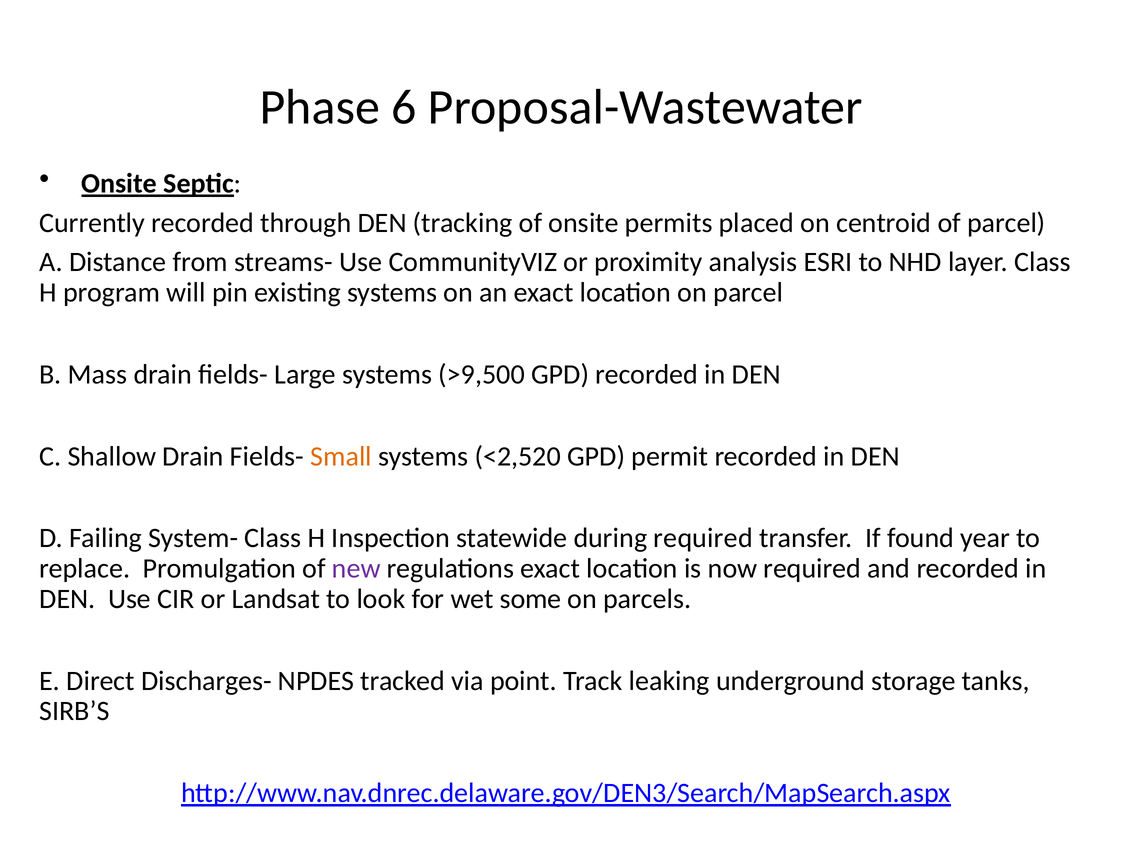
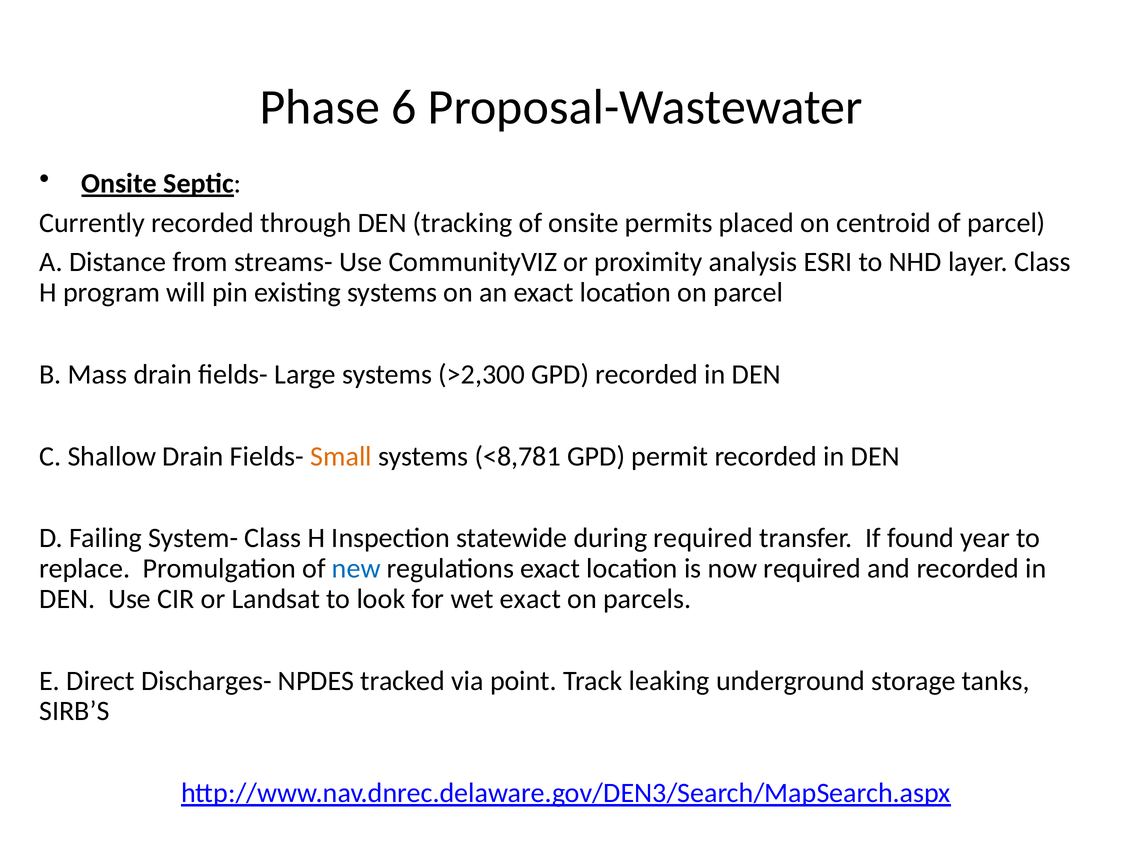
>9,500: >9,500 -> >2,300
<2,520: <2,520 -> <8,781
new colour: purple -> blue
wet some: some -> exact
